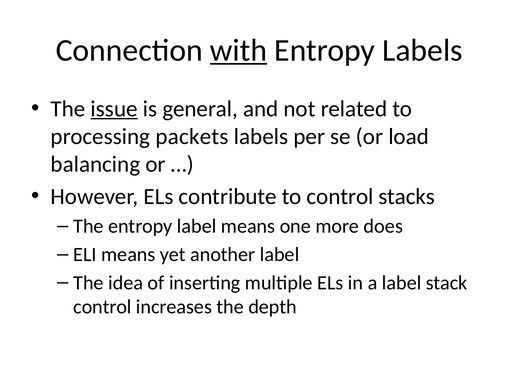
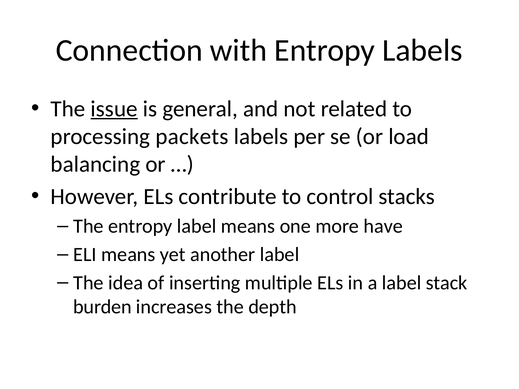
with underline: present -> none
does: does -> have
control at (102, 307): control -> burden
